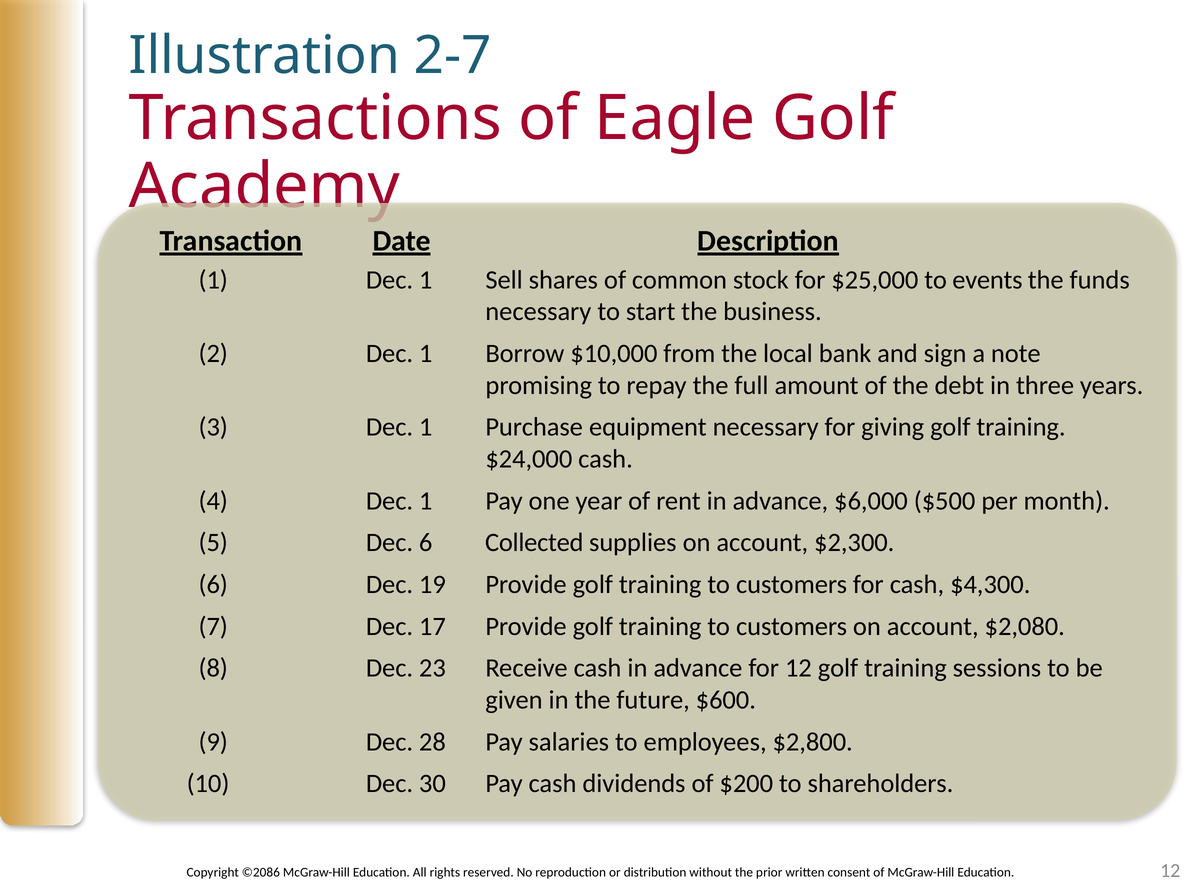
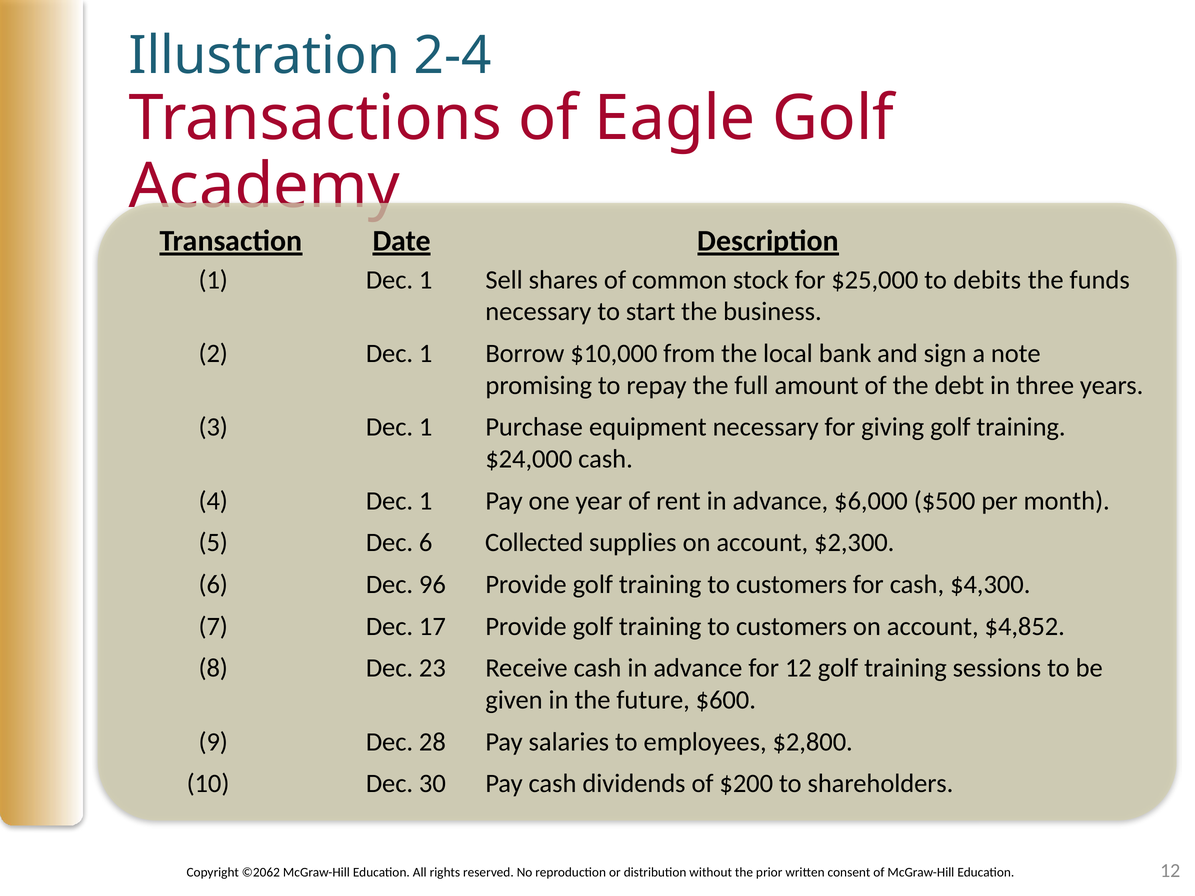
2-7: 2-7 -> 2-4
events: events -> debits
19: 19 -> 96
$2,080: $2,080 -> $4,852
©2086: ©2086 -> ©2062
